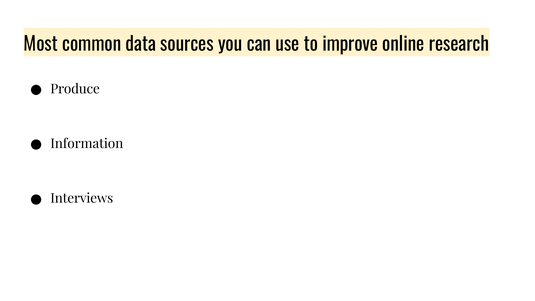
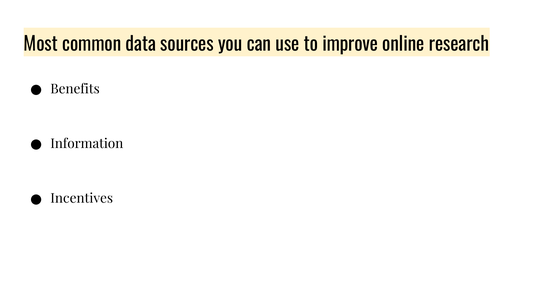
Produce: Produce -> Benefits
Interviews: Interviews -> Incentives
